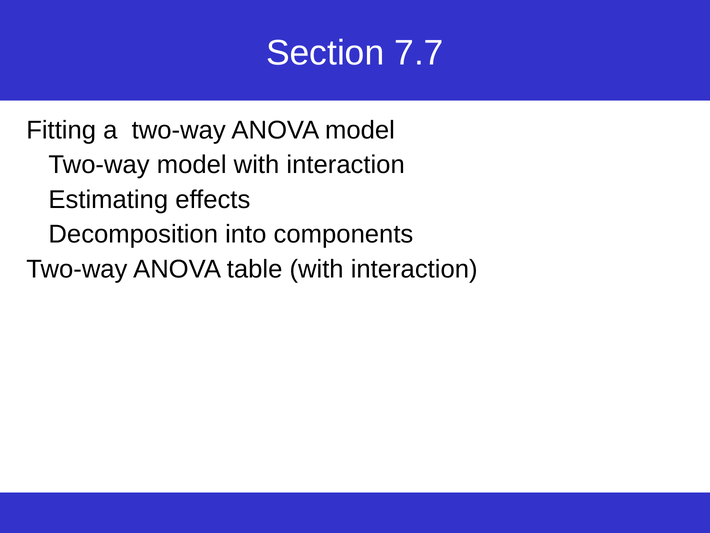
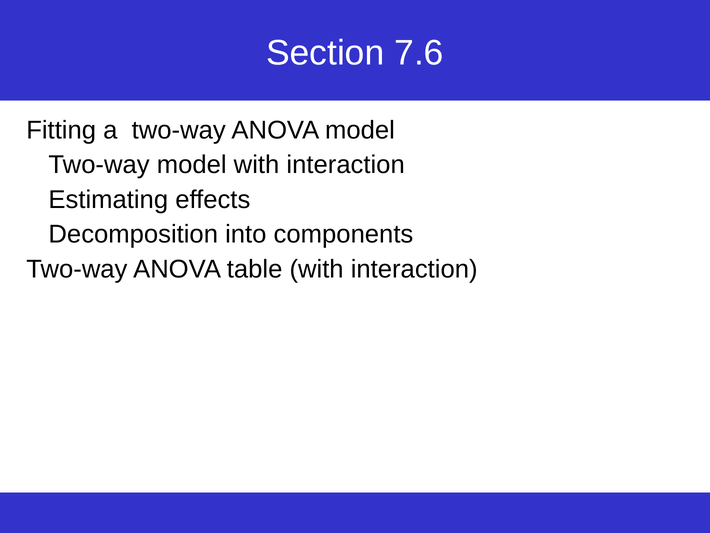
7.7: 7.7 -> 7.6
